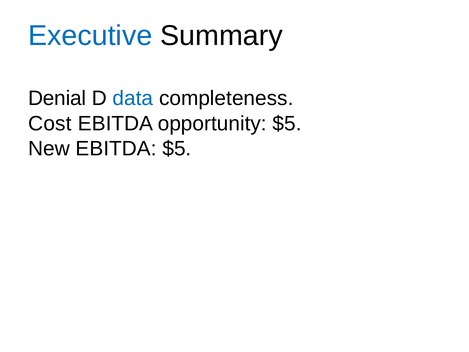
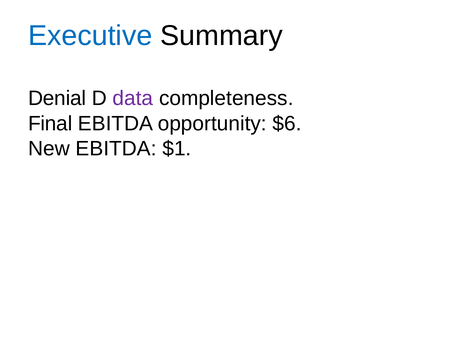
data colour: blue -> purple
Cost: Cost -> Final
opportunity $5: $5 -> $6
EBITDA $5: $5 -> $1
